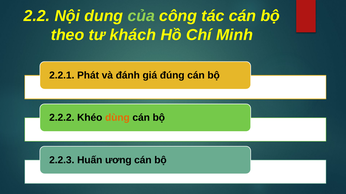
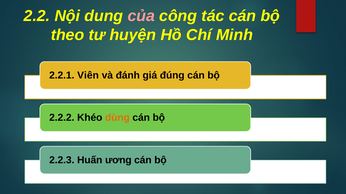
của colour: light green -> pink
khách: khách -> huyện
Phát: Phát -> Viên
